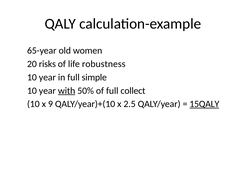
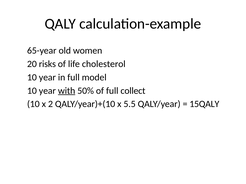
robustness: robustness -> cholesterol
simple: simple -> model
9: 9 -> 2
2.5: 2.5 -> 5.5
15QALY underline: present -> none
